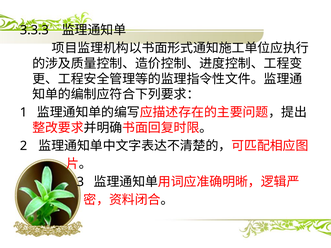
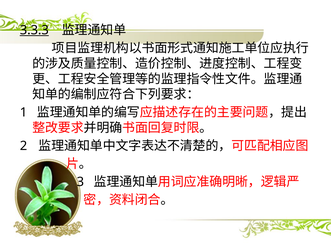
3.3.3 underline: none -> present
